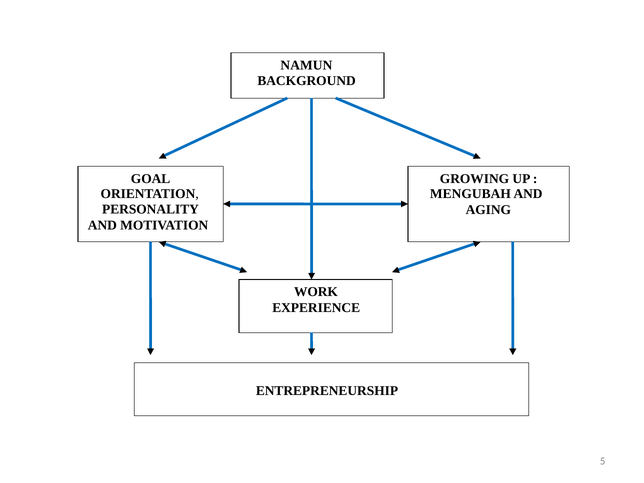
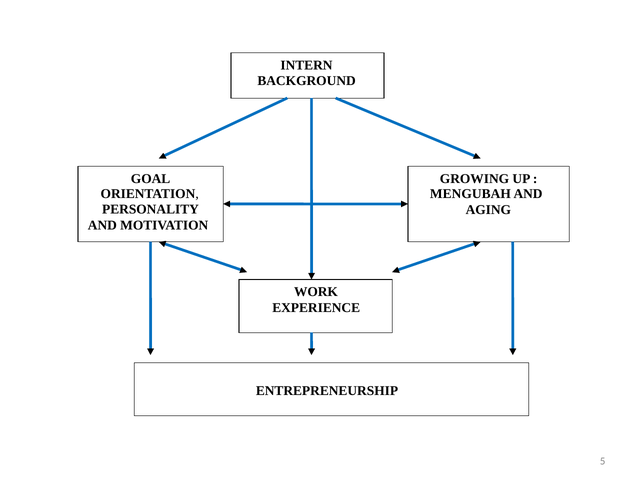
NAMUN: NAMUN -> INTERN
